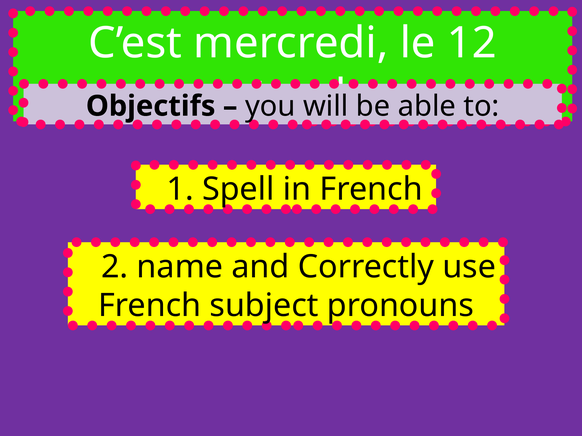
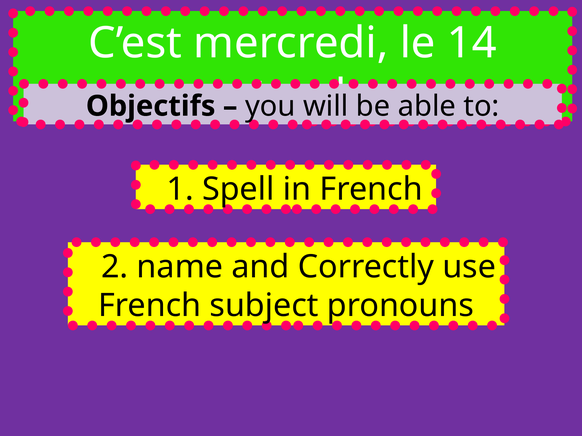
12: 12 -> 14
